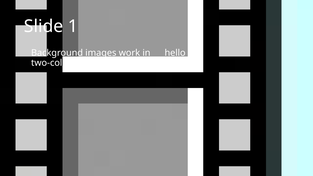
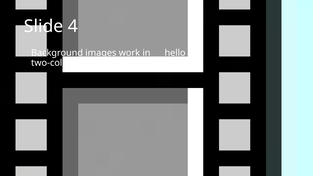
1: 1 -> 4
